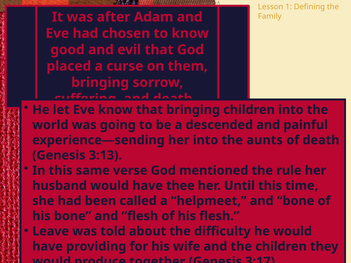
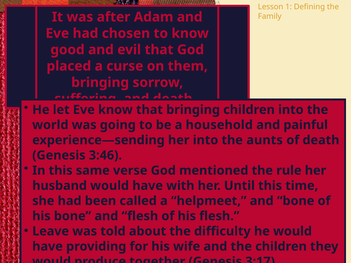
descended: descended -> household
3:13: 3:13 -> 3:46
thee: thee -> with
